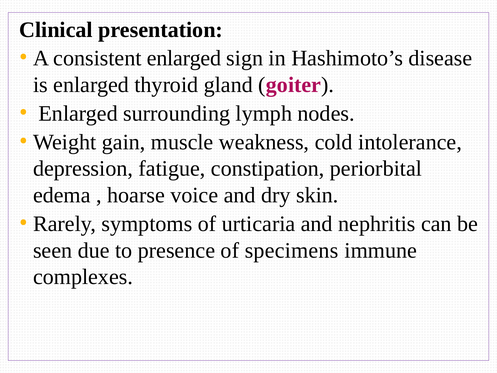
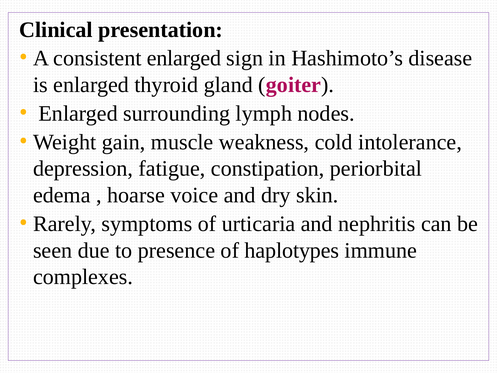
specimens: specimens -> haplotypes
